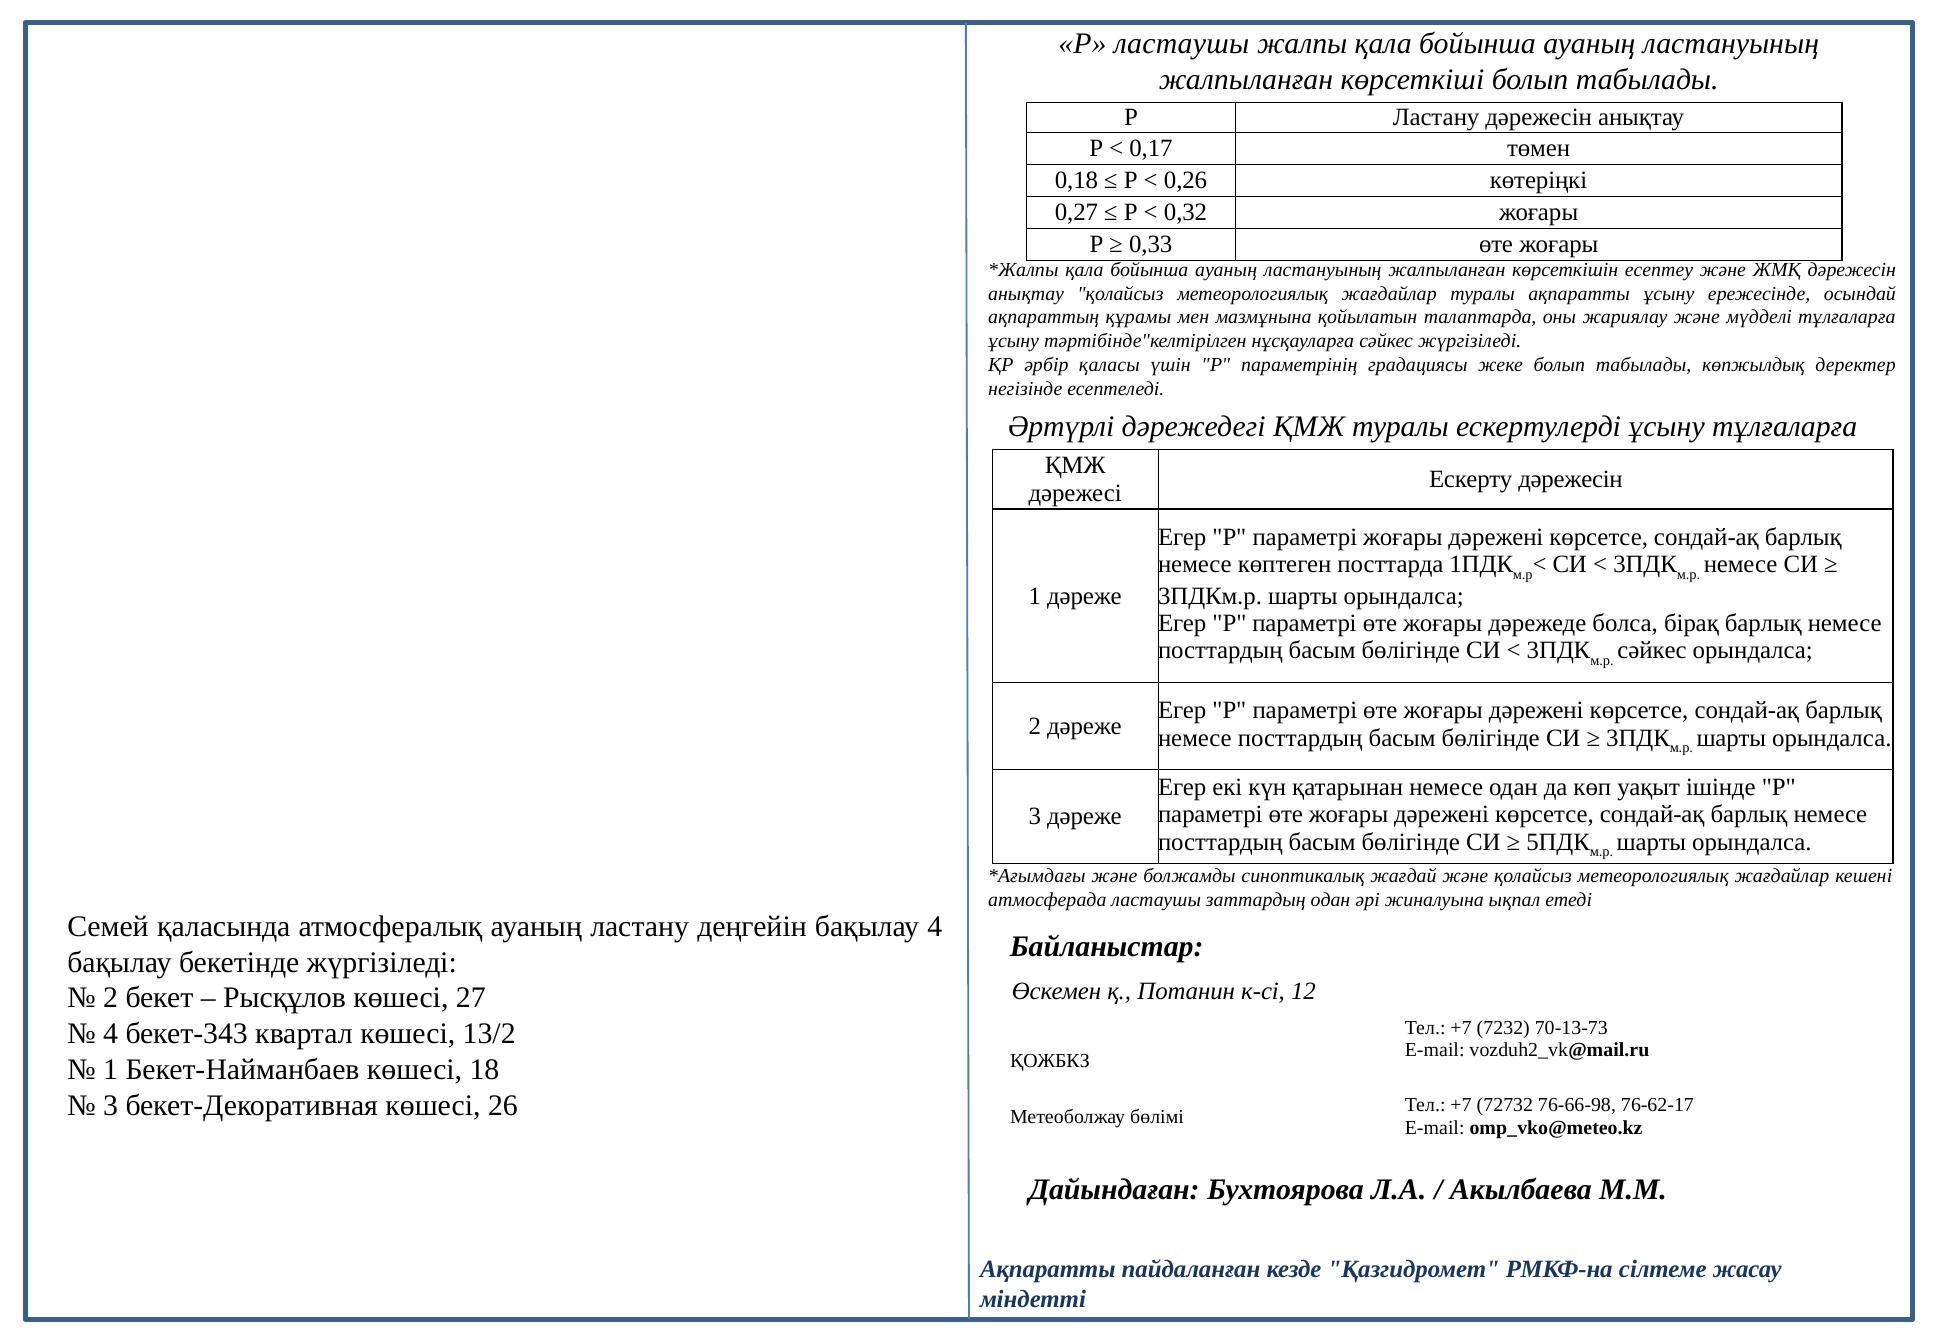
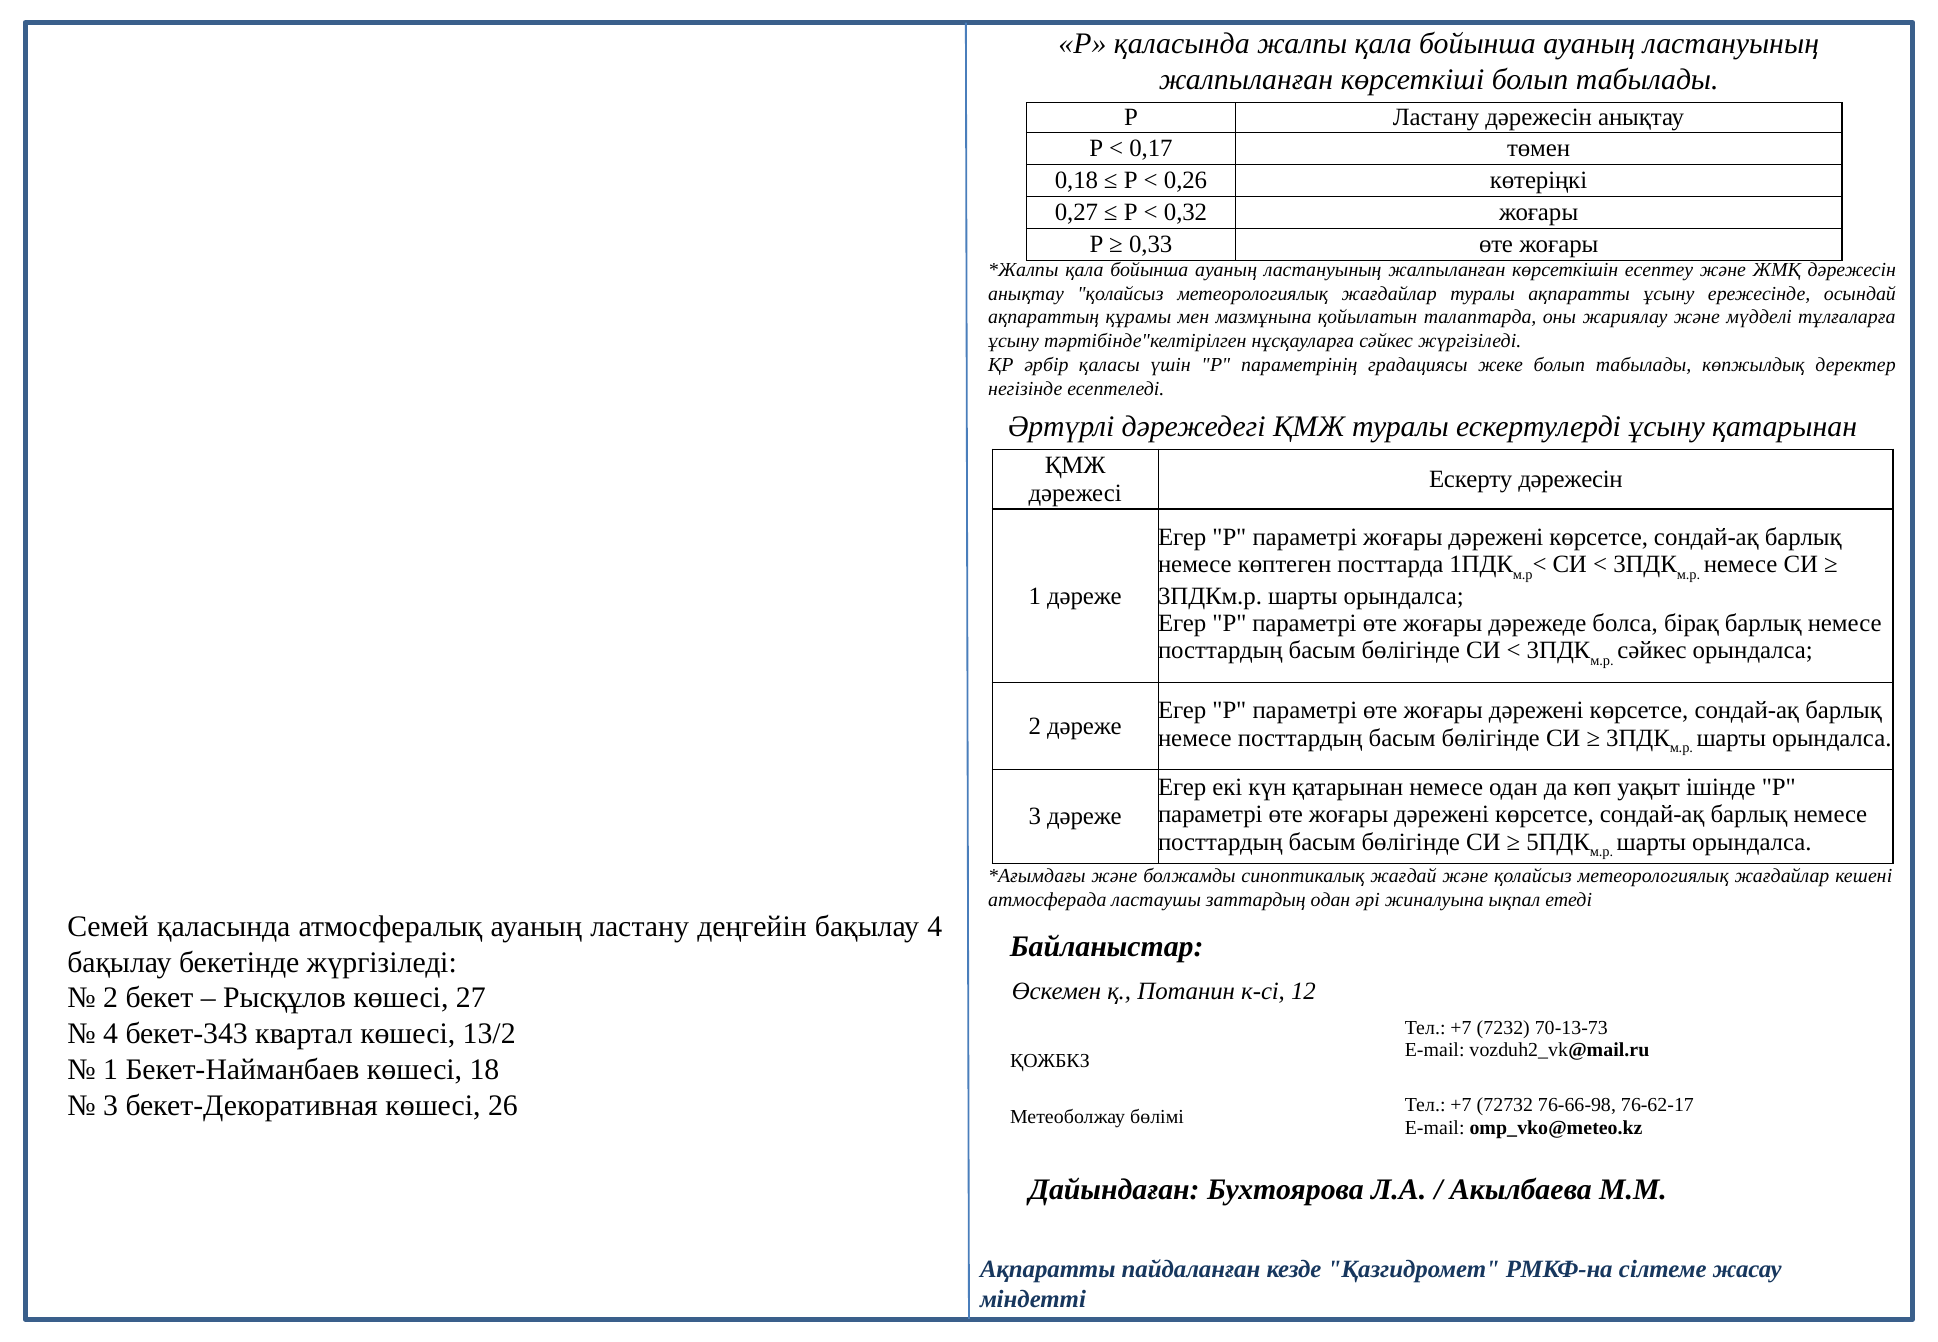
Р ластаушы: ластаушы -> қаласында
ұсыну тұлғаларға: тұлғаларға -> қатарынан
